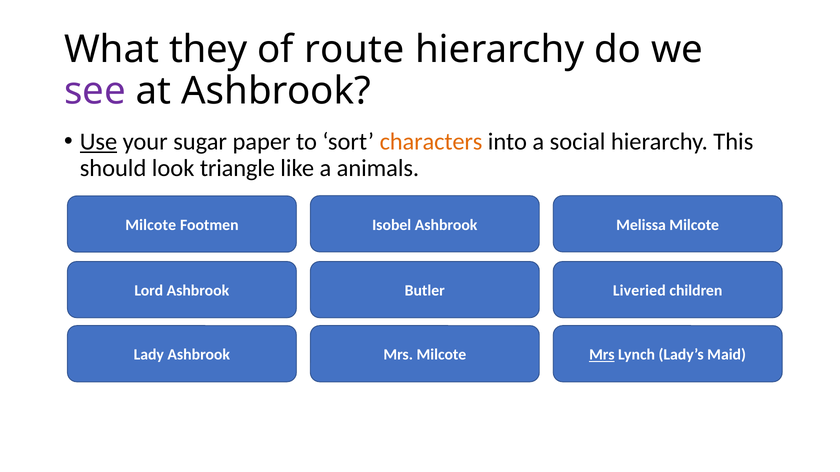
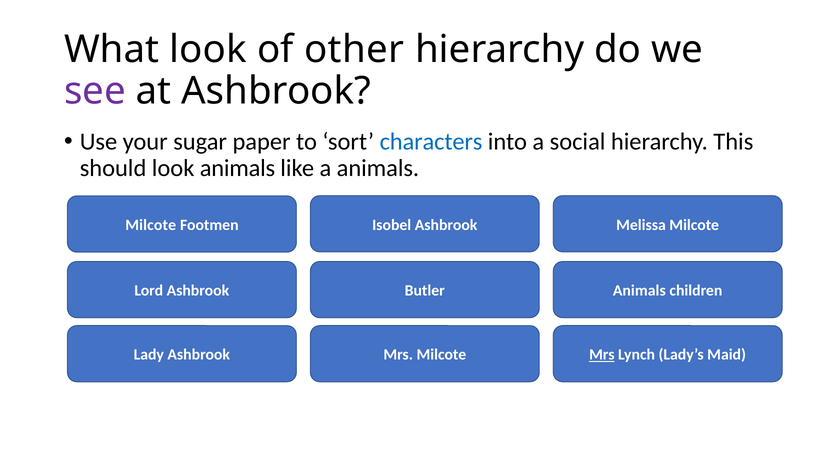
What they: they -> look
route: route -> other
Use underline: present -> none
characters colour: orange -> blue
look triangle: triangle -> animals
Liveried at (639, 291): Liveried -> Animals
